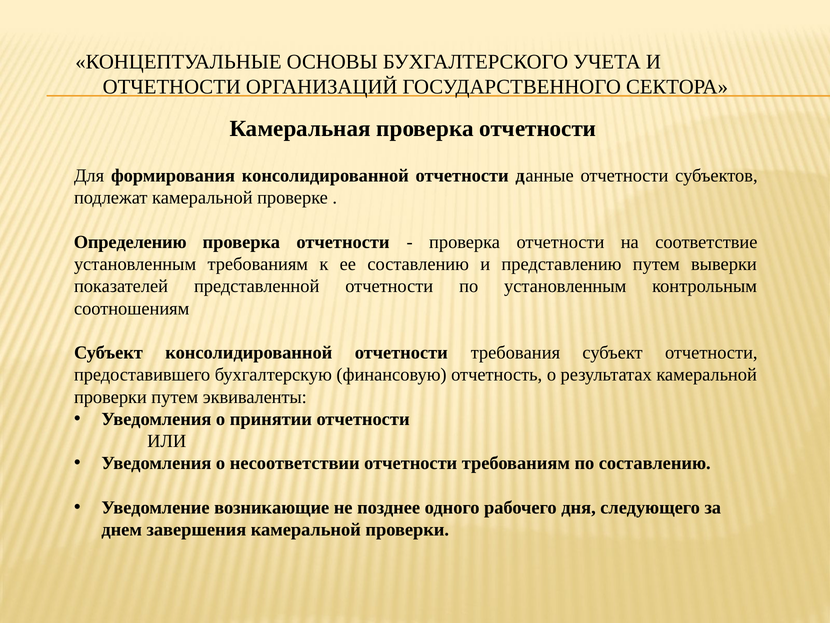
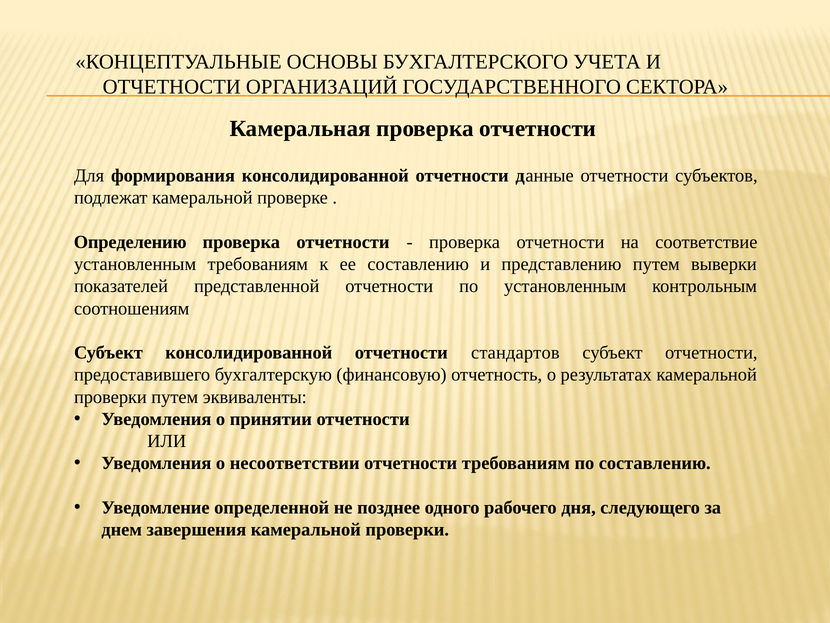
требования: требования -> стандартов
возникающие: возникающие -> определенной
